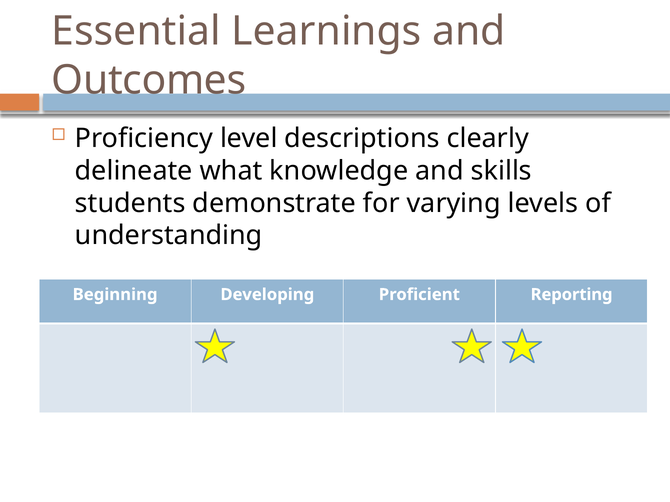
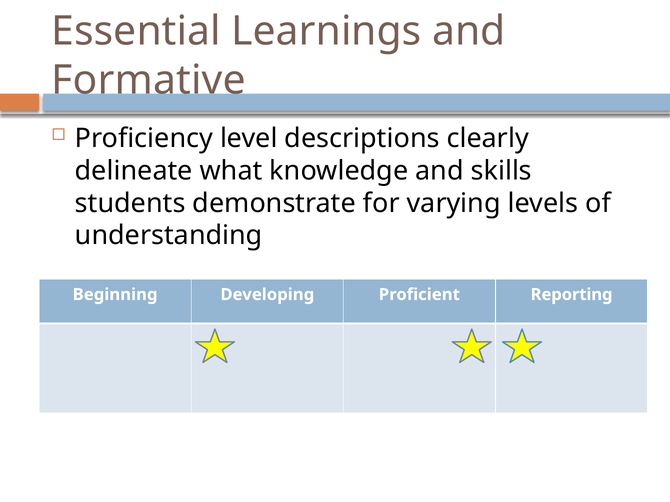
Outcomes: Outcomes -> Formative
